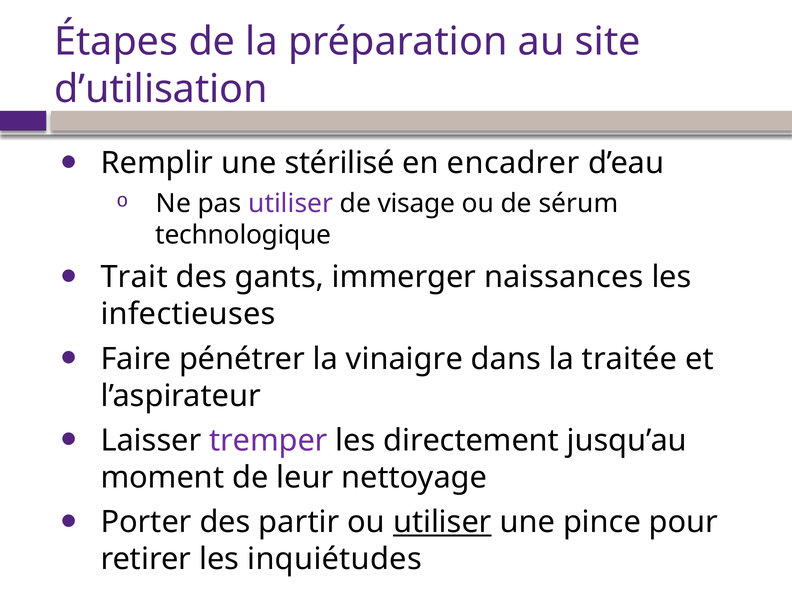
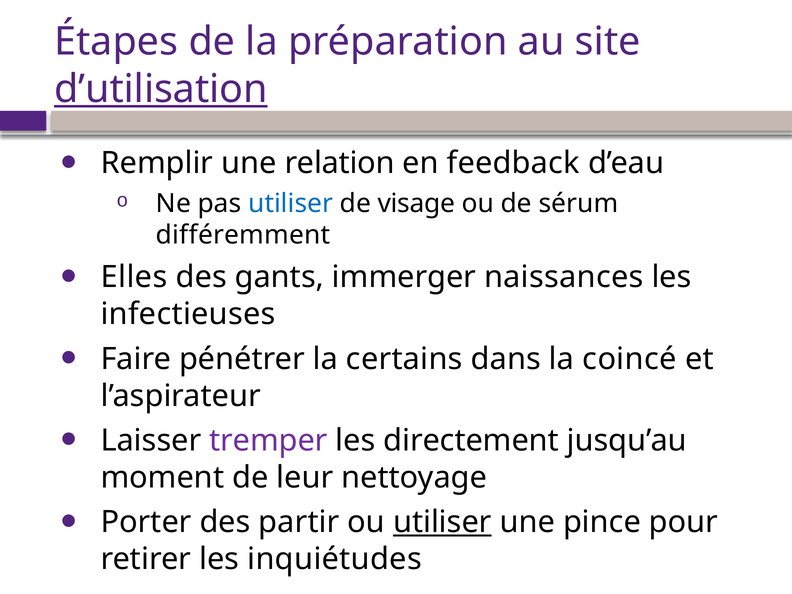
d’utilisation underline: none -> present
stérilisé: stérilisé -> relation
encadrer: encadrer -> feedback
utiliser at (291, 203) colour: purple -> blue
technologique: technologique -> différemment
Trait: Trait -> Elles
vinaigre: vinaigre -> certains
traitée: traitée -> coincé
